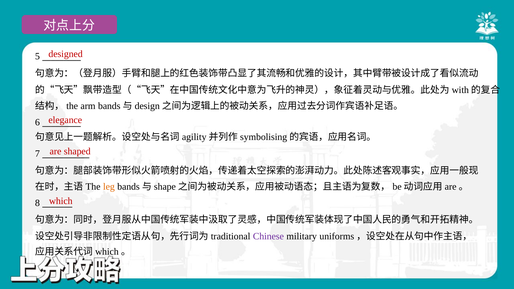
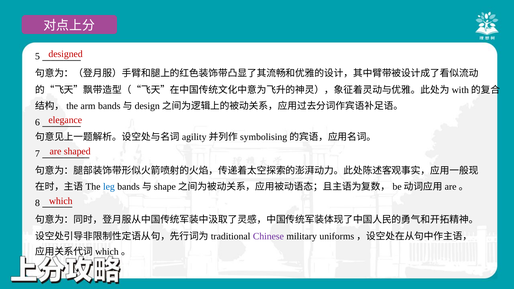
leg colour: orange -> blue
